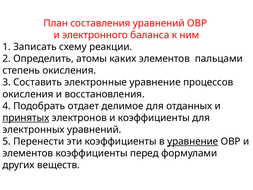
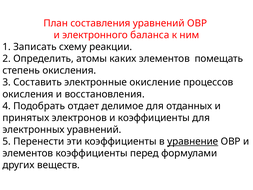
пальцами: пальцами -> помещать
электронные уравнение: уравнение -> окисление
принятых underline: present -> none
